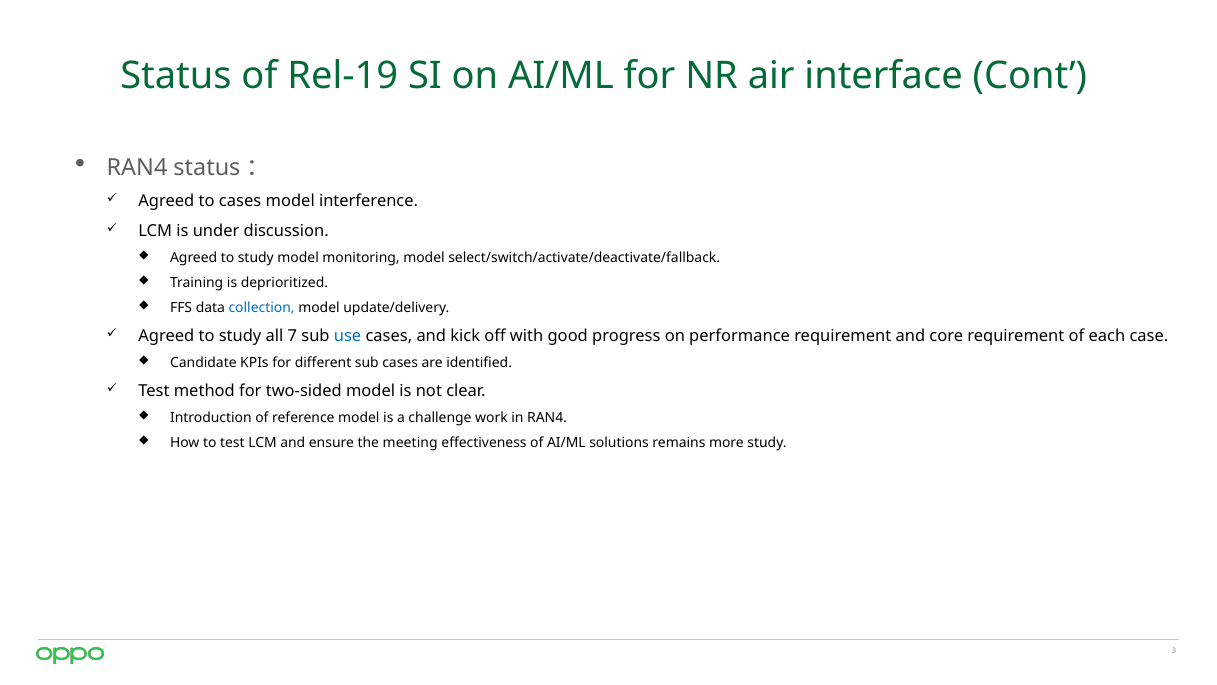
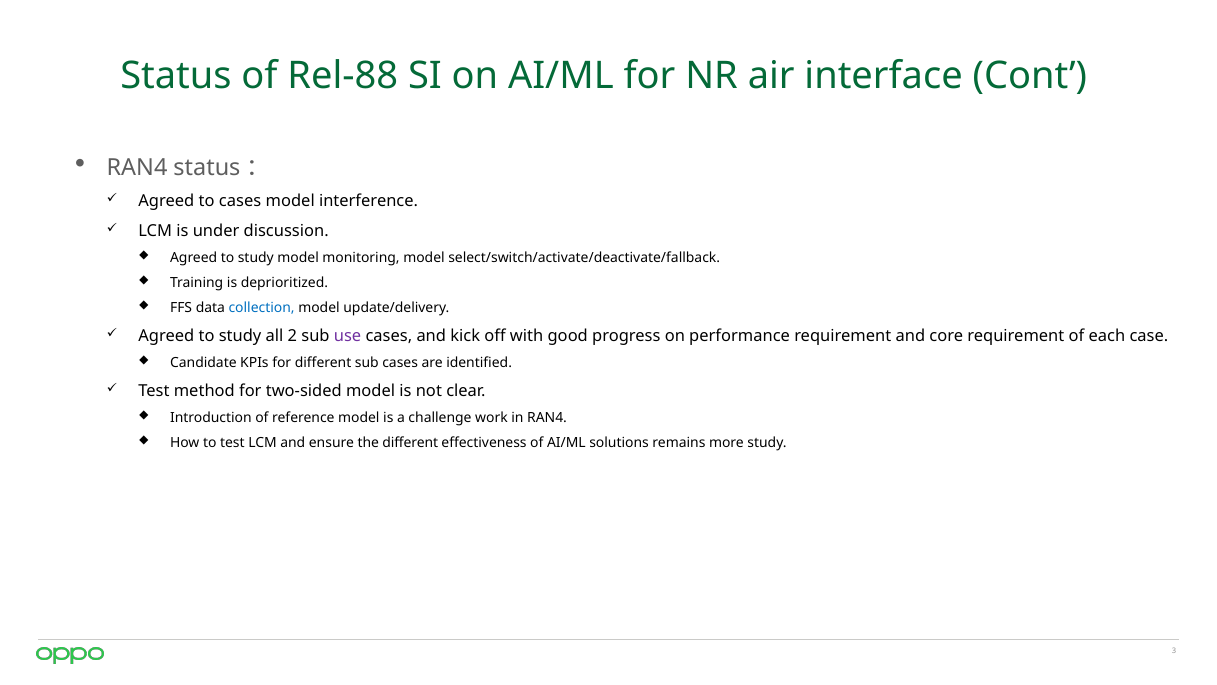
Rel-19: Rel-19 -> Rel-88
7: 7 -> 2
use colour: blue -> purple
the meeting: meeting -> different
